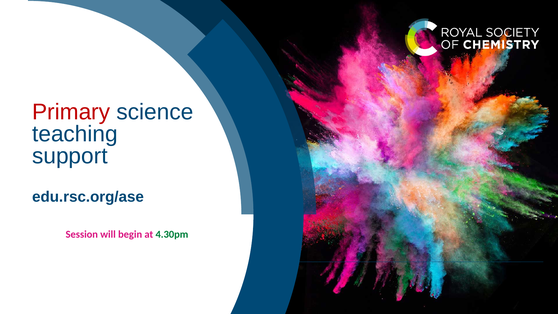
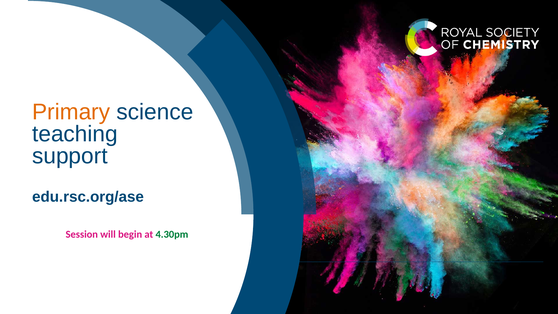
Primary colour: red -> orange
